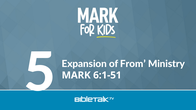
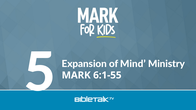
From: From -> Mind
6:1-51: 6:1-51 -> 6:1-55
